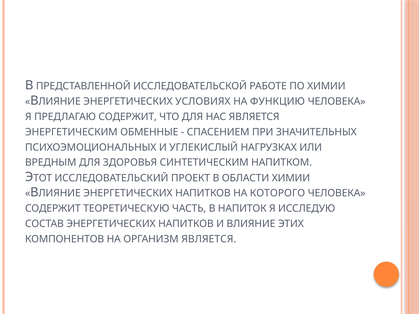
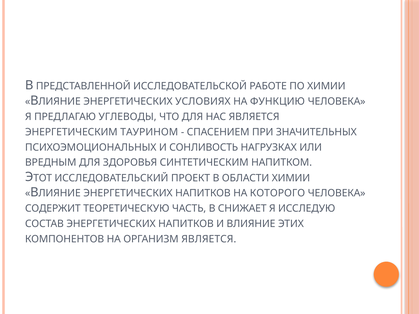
ПРЕДЛАГАЮ СОДЕРЖИТ: СОДЕРЖИТ -> УГЛЕВОДЫ
ОБМЕННЫЕ: ОБМЕННЫЕ -> ТАУРИНОМ
УГЛЕКИСЛЫЙ: УГЛЕКИСЛЫЙ -> СОНЛИВОСТЬ
НАПИТОК: НАПИТОК -> СНИЖАЕТ
